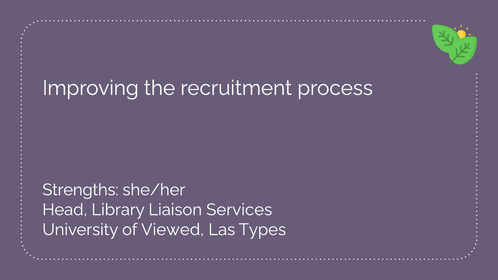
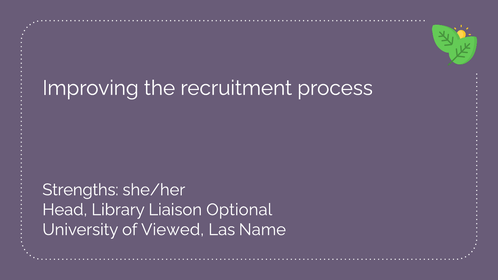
Services: Services -> Optional
Types: Types -> Name
